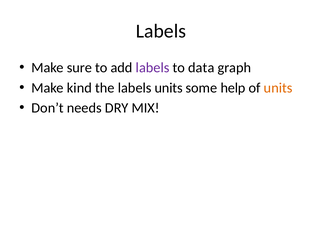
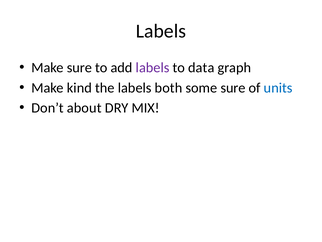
labels units: units -> both
some help: help -> sure
units at (278, 88) colour: orange -> blue
needs: needs -> about
